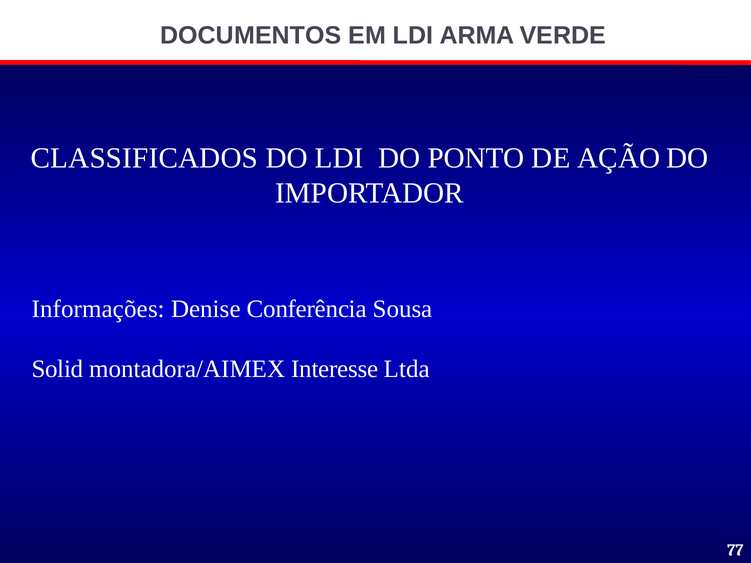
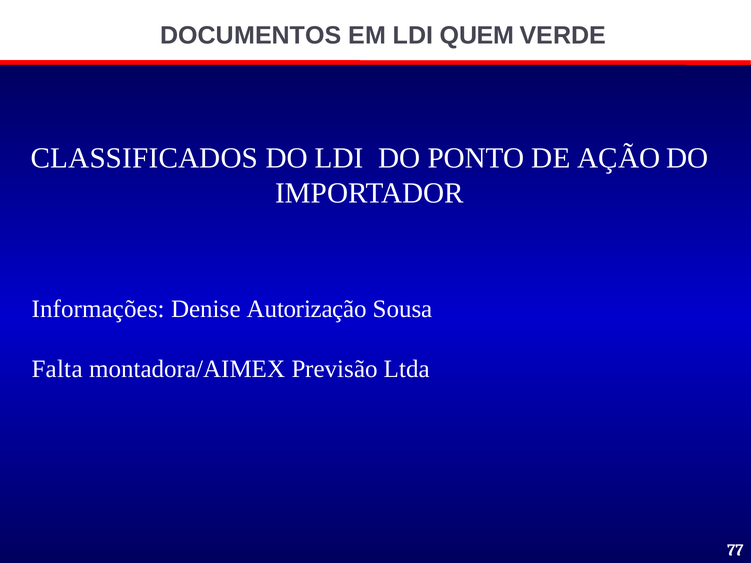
ARMA: ARMA -> QUEM
Conferência: Conferência -> Autorização
Solid: Solid -> Falta
Interesse: Interesse -> Previsão
